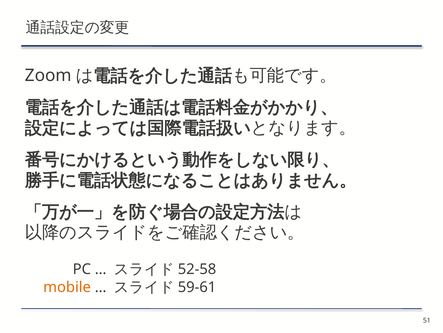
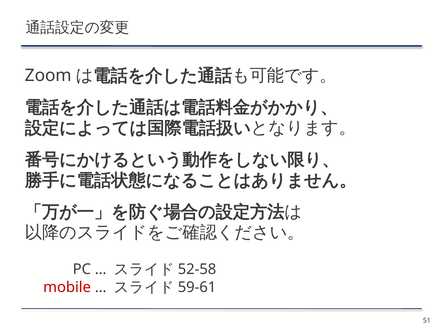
mobile colour: orange -> red
